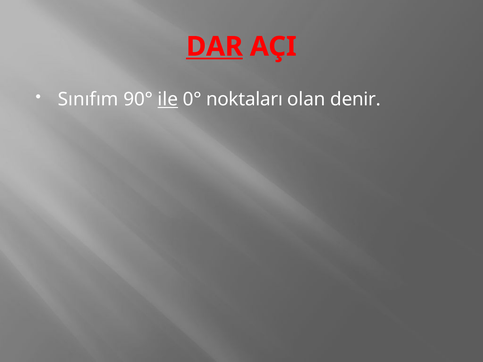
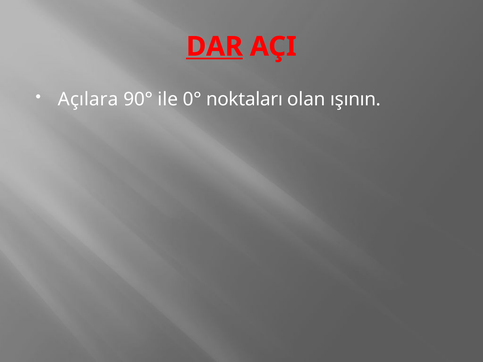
Sınıfım: Sınıfım -> Açılara
ile underline: present -> none
denir: denir -> ışının
